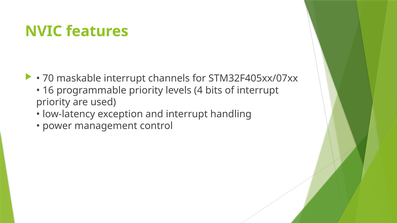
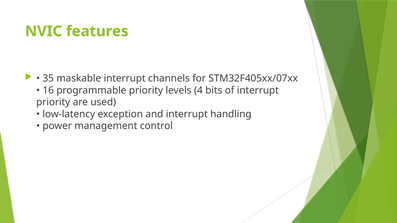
70: 70 -> 35
